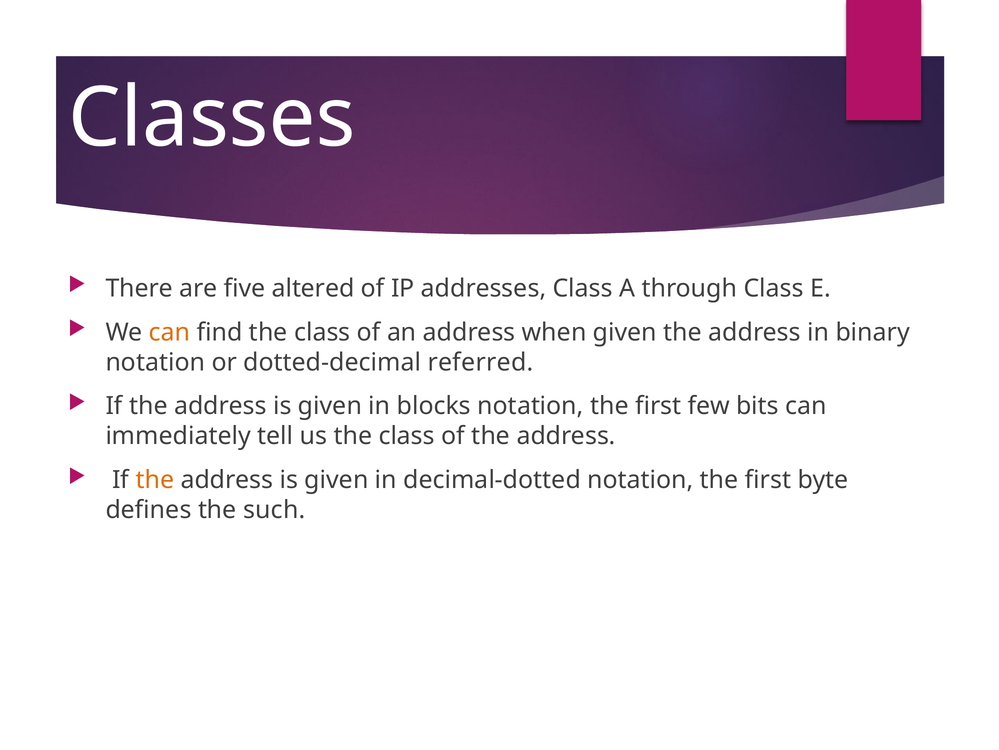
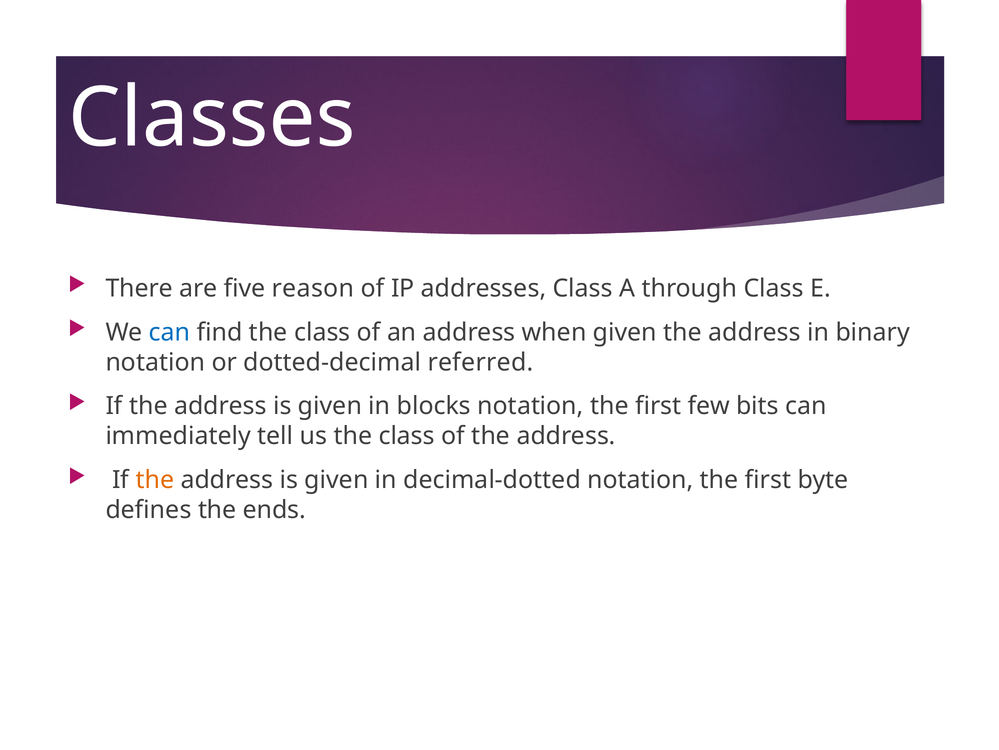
altered: altered -> reason
can at (170, 332) colour: orange -> blue
such: such -> ends
